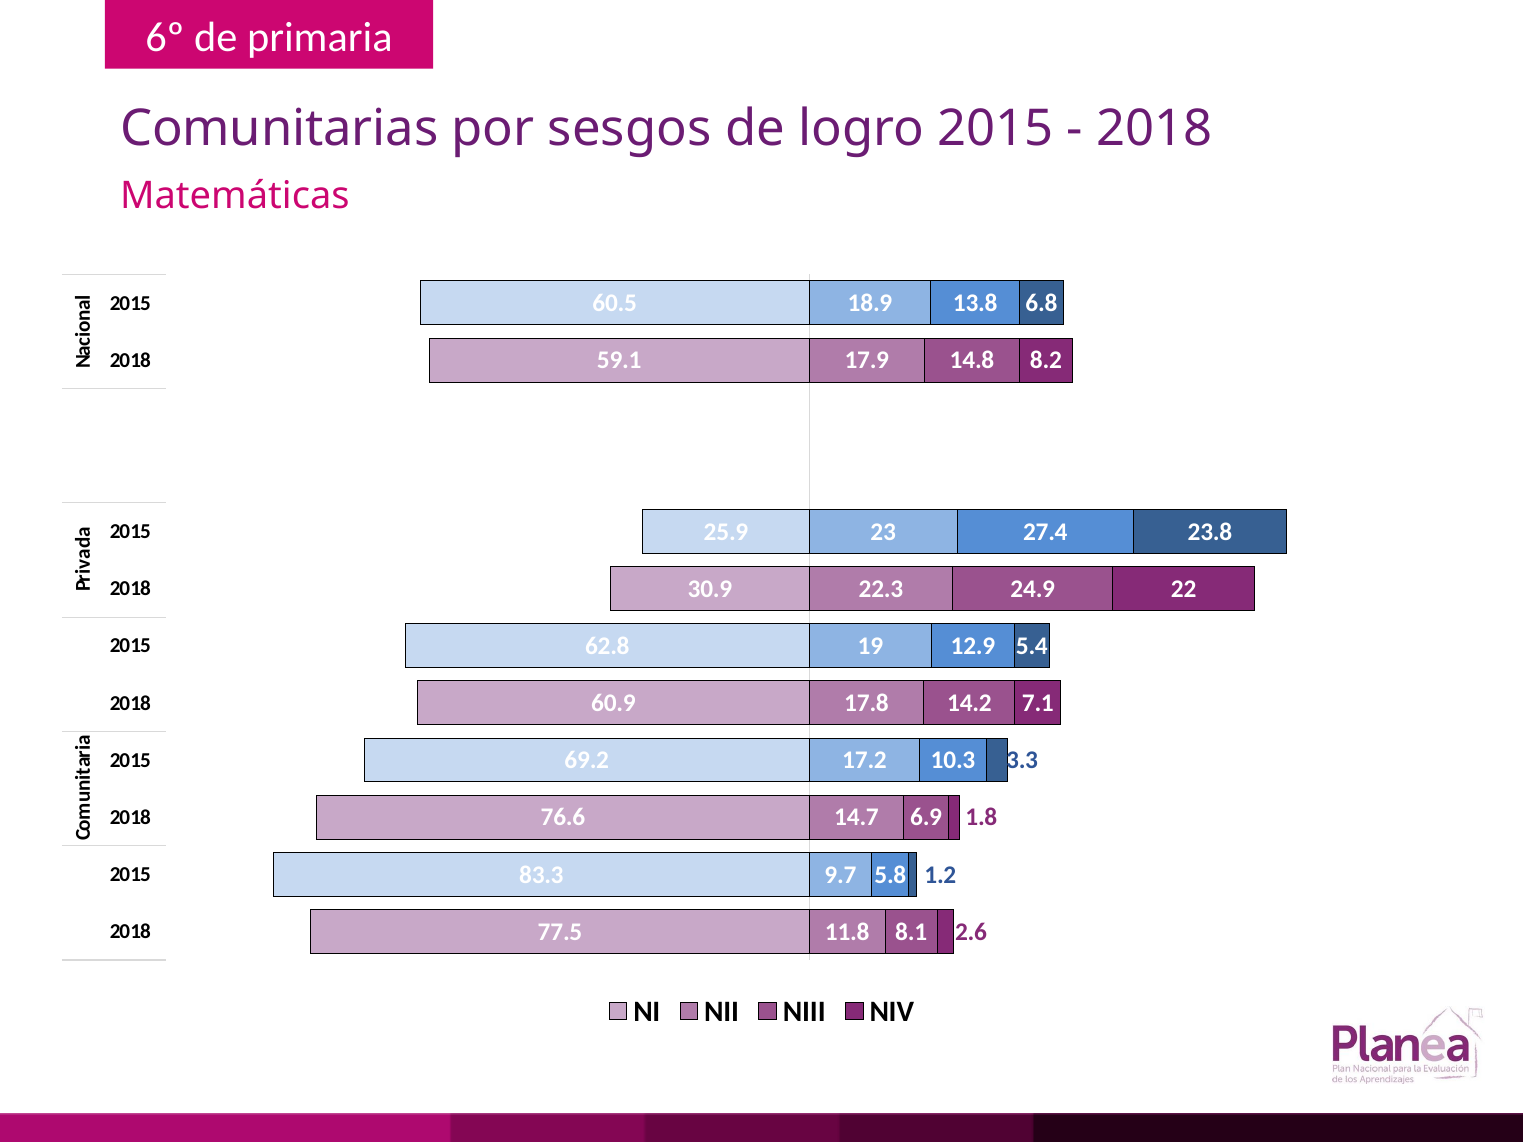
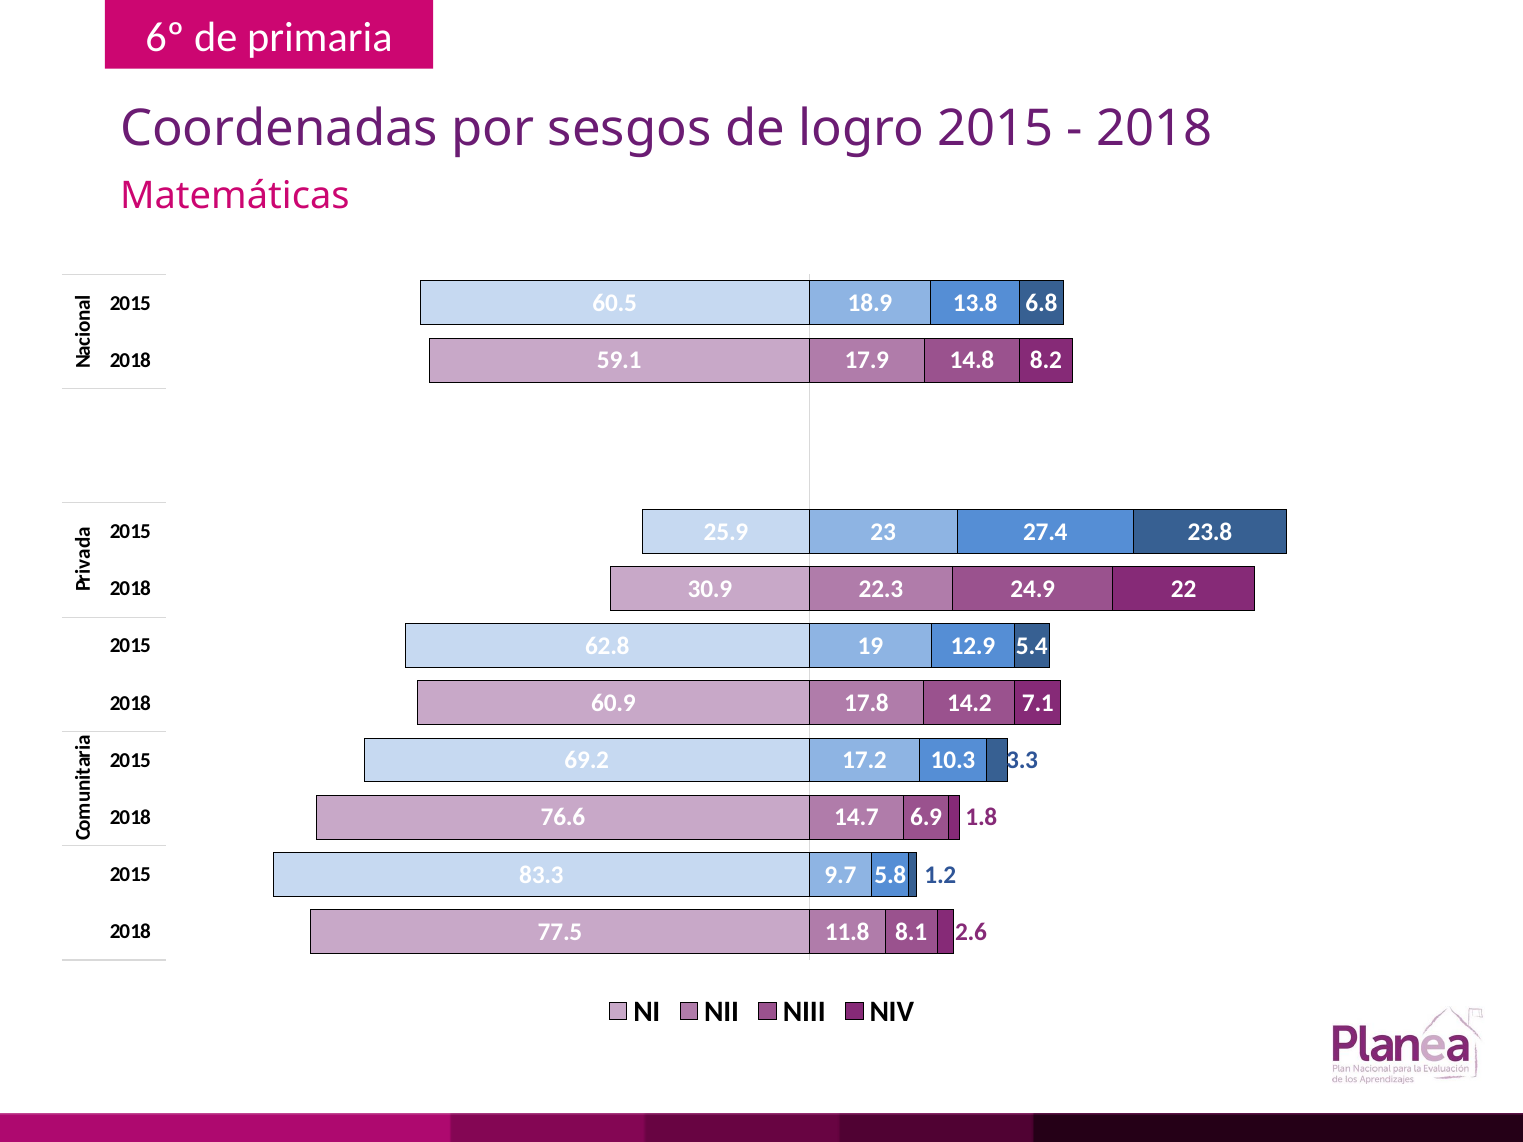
Comunitarias: Comunitarias -> Coordenadas
